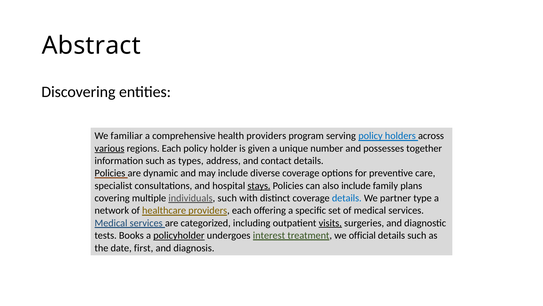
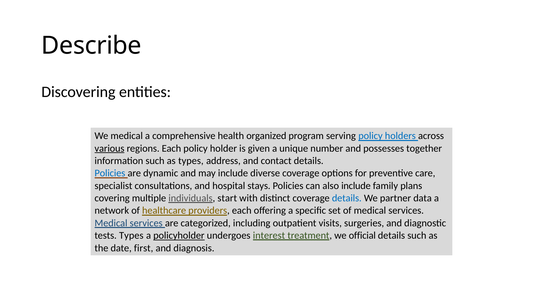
Abstract: Abstract -> Describe
We familiar: familiar -> medical
health providers: providers -> organized
Policies at (110, 173) colour: black -> blue
stays underline: present -> none
individuals such: such -> start
type: type -> data
visits underline: present -> none
tests Books: Books -> Types
